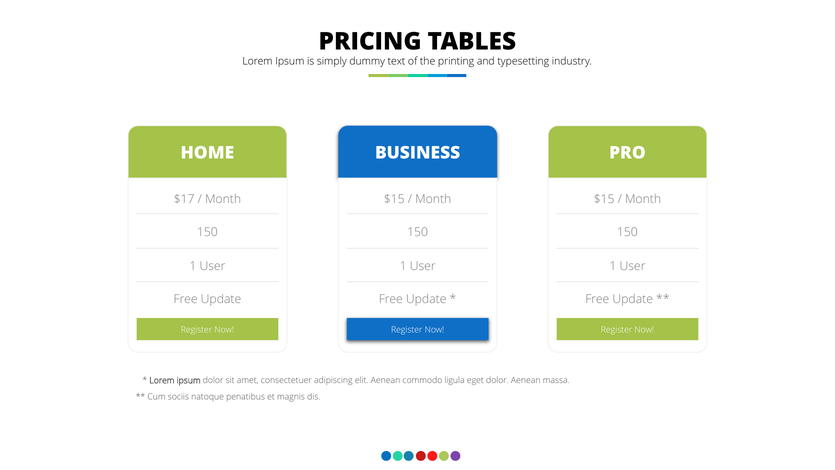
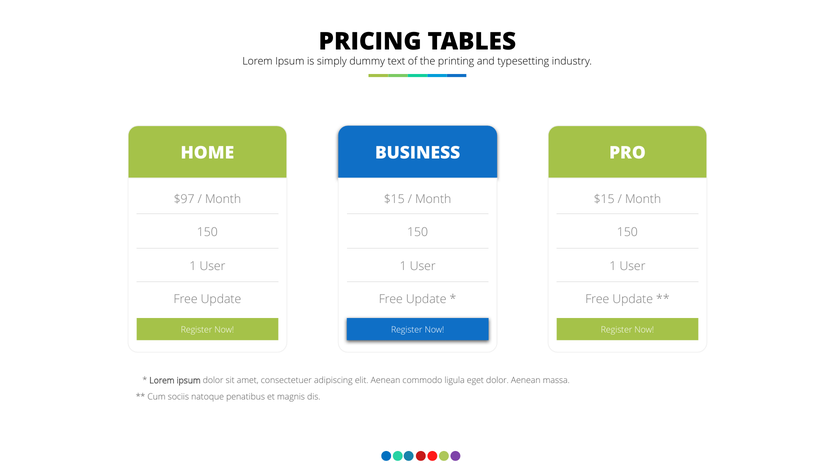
$17: $17 -> $97
